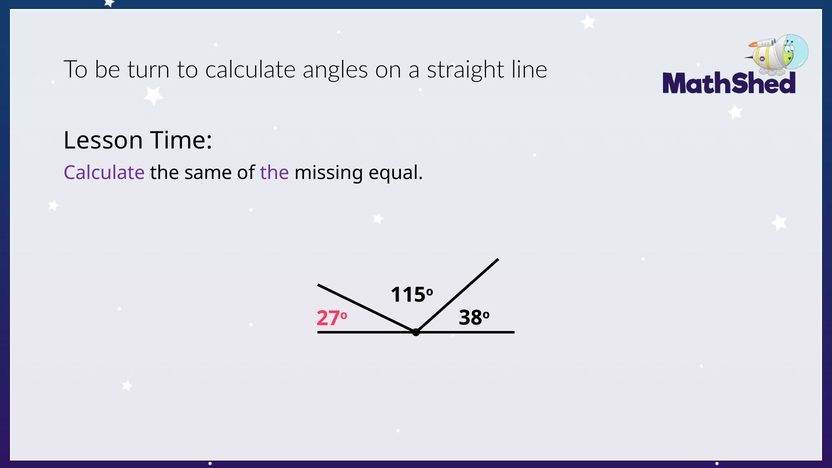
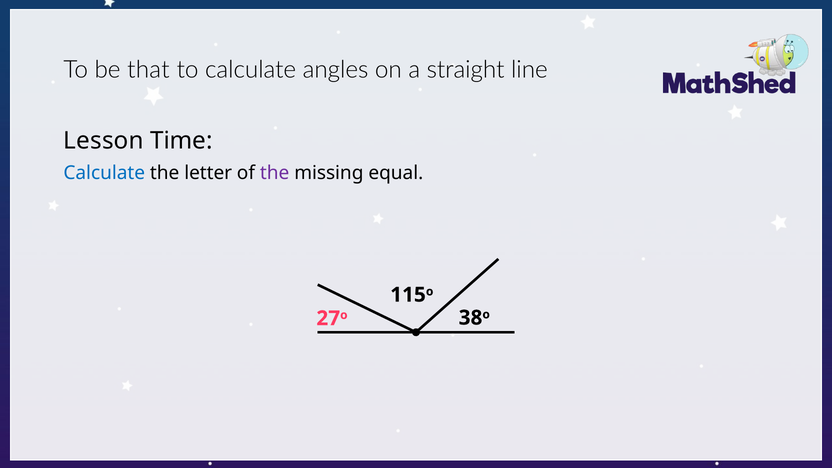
turn: turn -> that
Calculate at (104, 173) colour: purple -> blue
same: same -> letter
